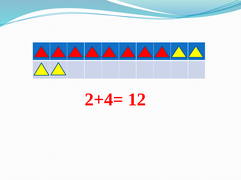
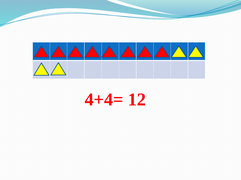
2+4=: 2+4= -> 4+4=
